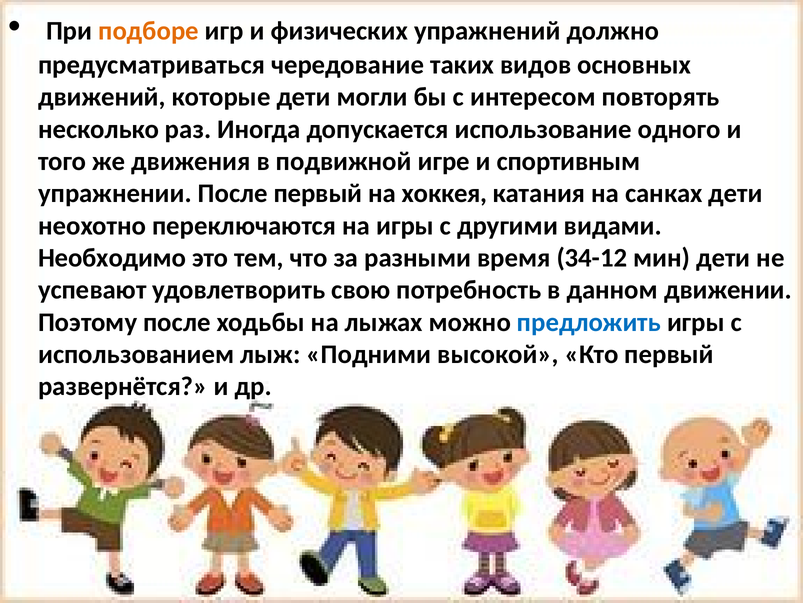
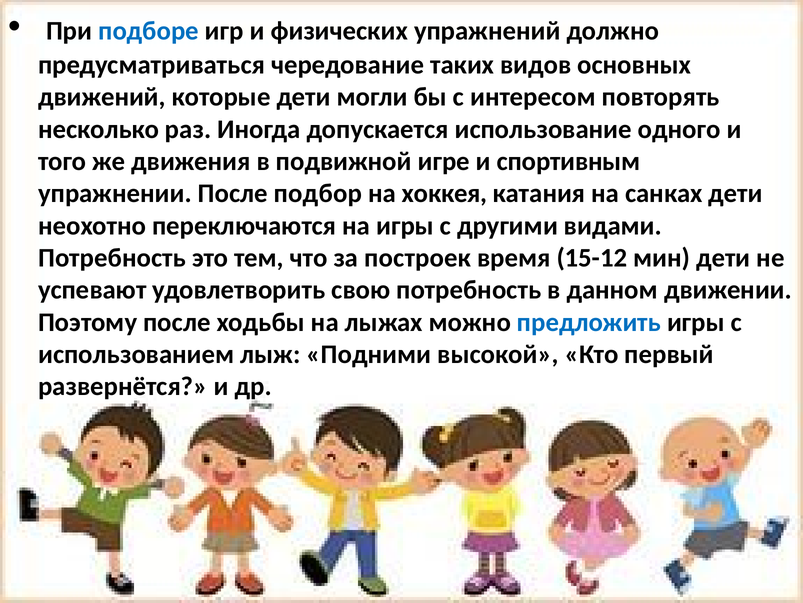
подборе colour: orange -> blue
После первый: первый -> подбор
Необходимо at (112, 258): Необходимо -> Потребность
разными: разными -> построек
34-12: 34-12 -> 15-12
